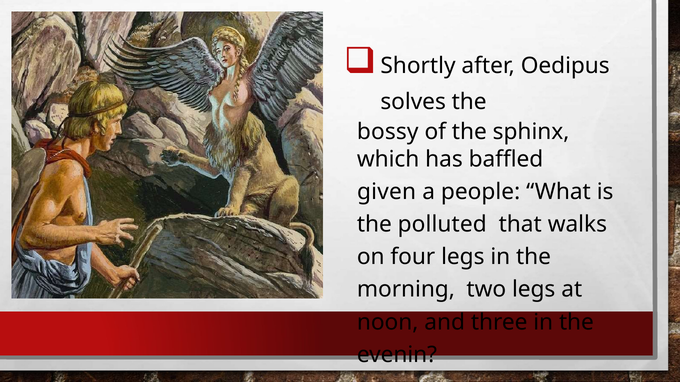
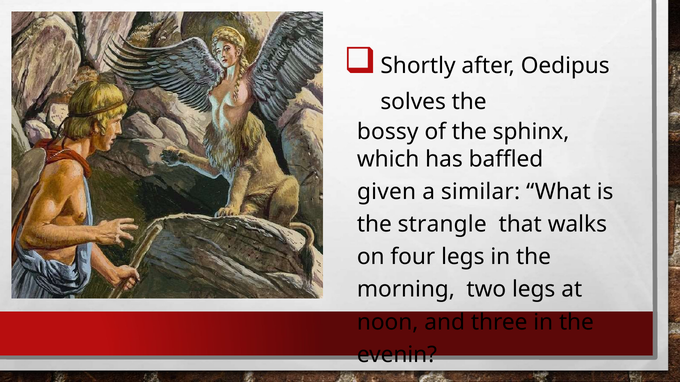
people: people -> similar
polluted: polluted -> strangle
